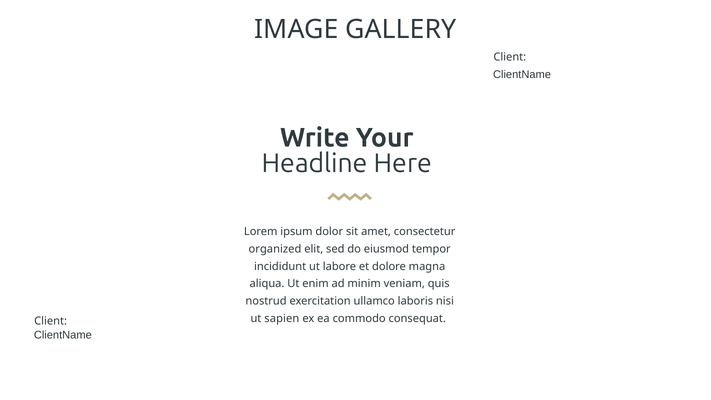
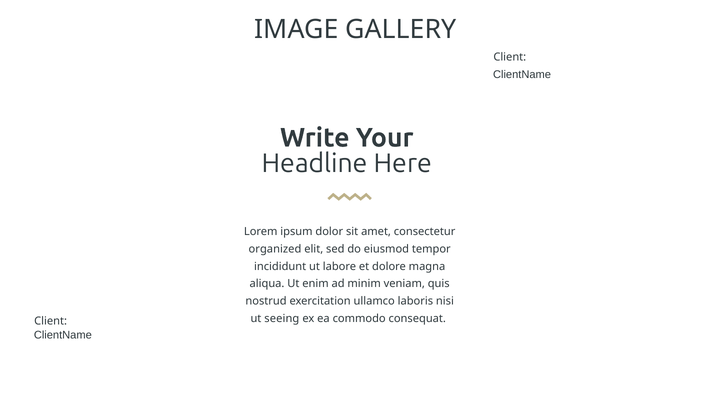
sapien: sapien -> seeing
